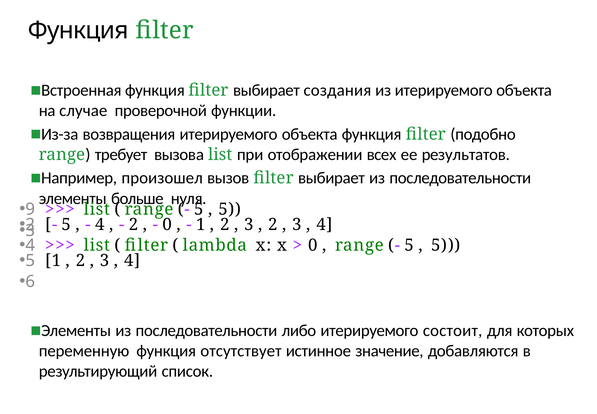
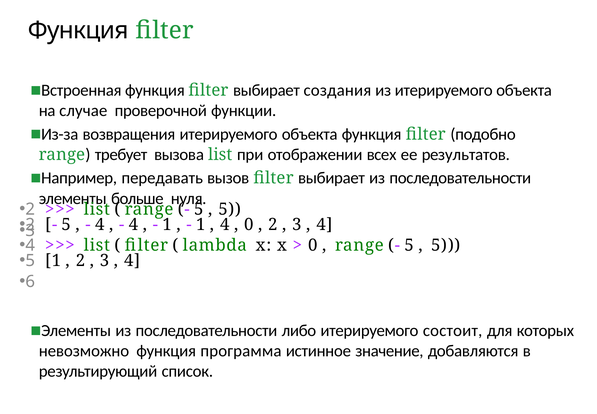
произошел: произошел -> передавать
9 at (30, 209): 9 -> 2
2 at (134, 224): 2 -> 4
0 at (167, 224): 0 -> 1
2 at (225, 224): 2 -> 4
3 at (249, 224): 3 -> 0
переменную: переменную -> невозможно
отсутствует: отсутствует -> программа
